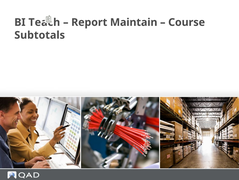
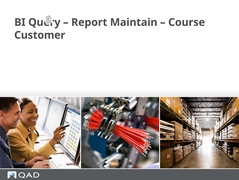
Teach: Teach -> Query
Subtotals: Subtotals -> Customer
